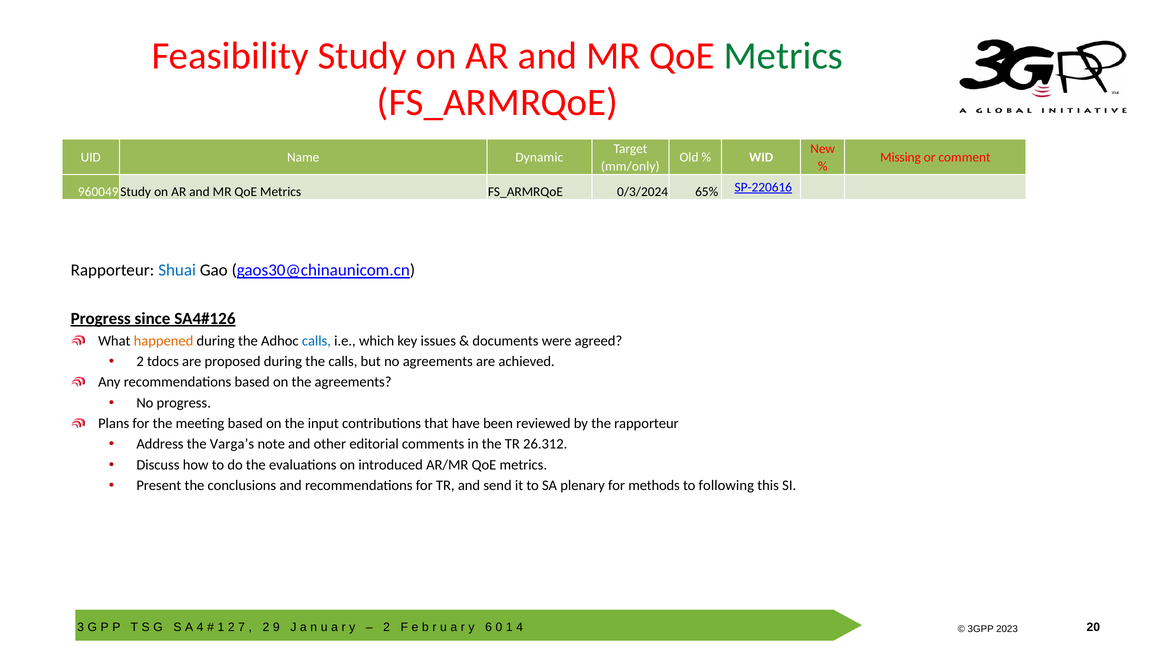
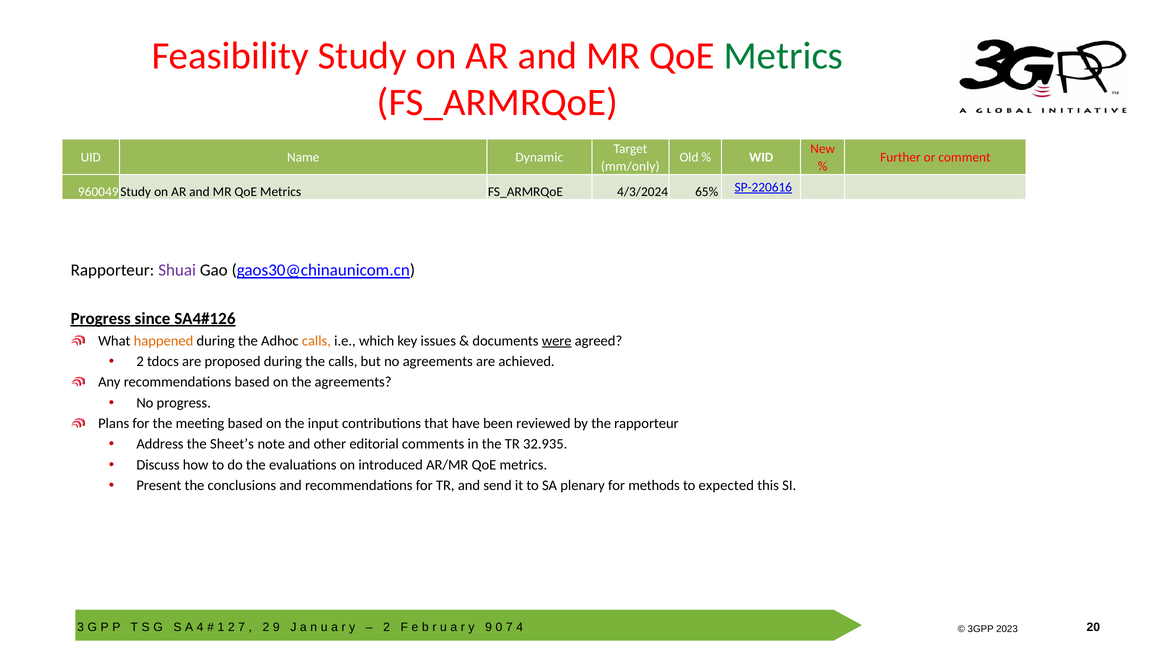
Missing: Missing -> Further
0/3/2024: 0/3/2024 -> 4/3/2024
Shuai colour: blue -> purple
calls at (316, 341) colour: blue -> orange
were underline: none -> present
Varga’s: Varga’s -> Sheet’s
26.312: 26.312 -> 32.935
following: following -> expected
6 at (489, 627): 6 -> 9
1 at (509, 627): 1 -> 7
